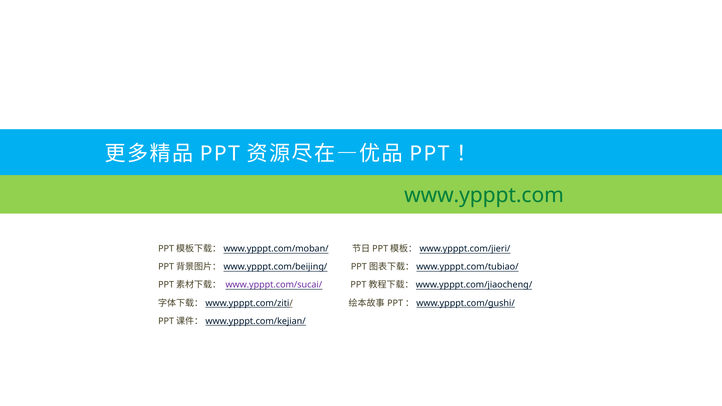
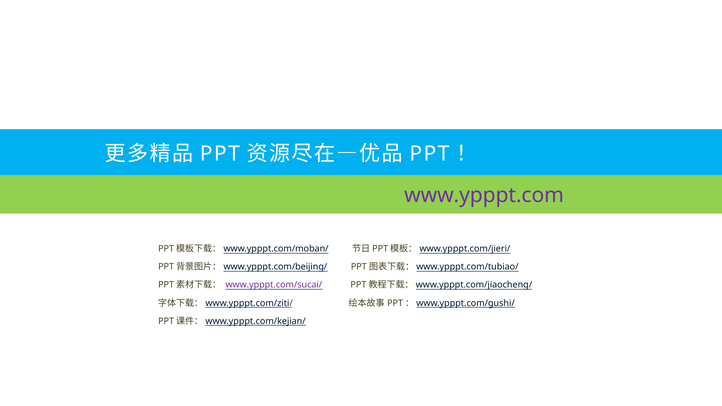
www.ypppt.com colour: green -> purple
